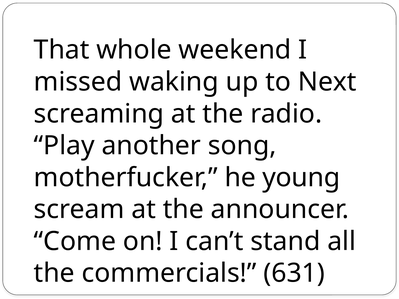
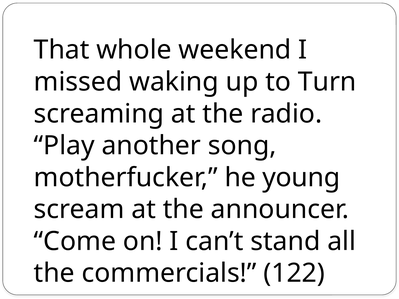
Next: Next -> Turn
631: 631 -> 122
